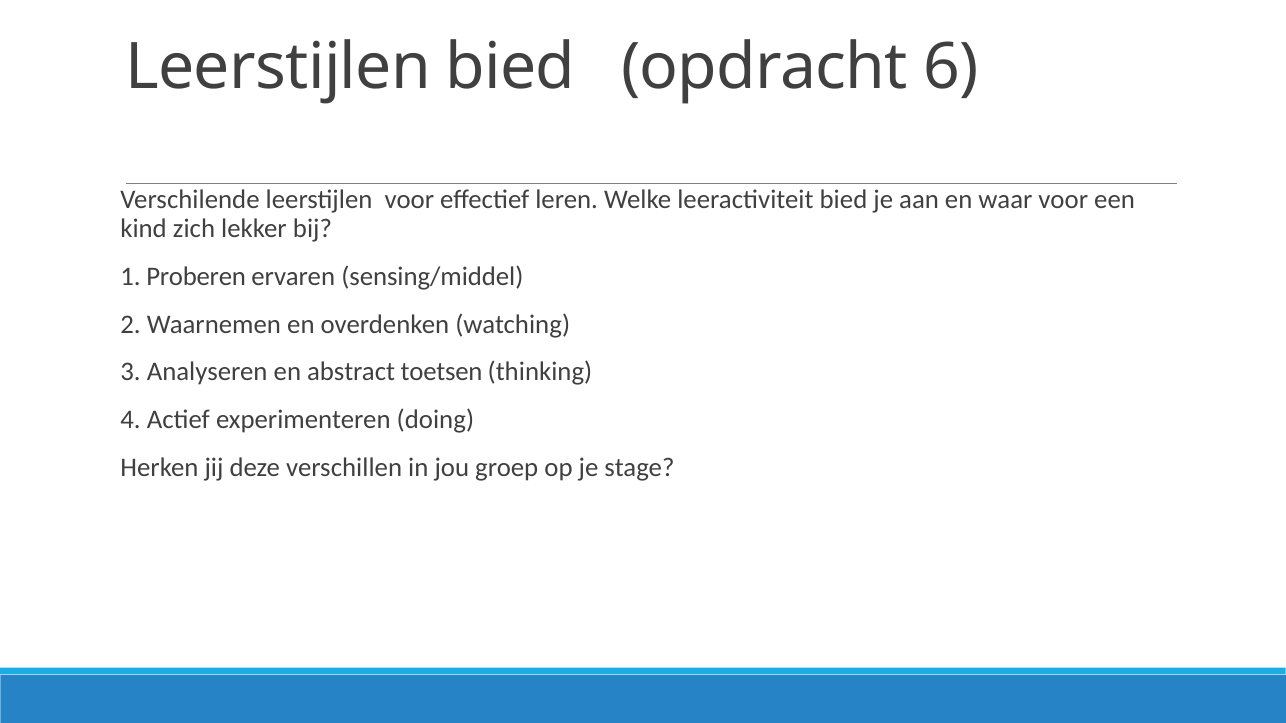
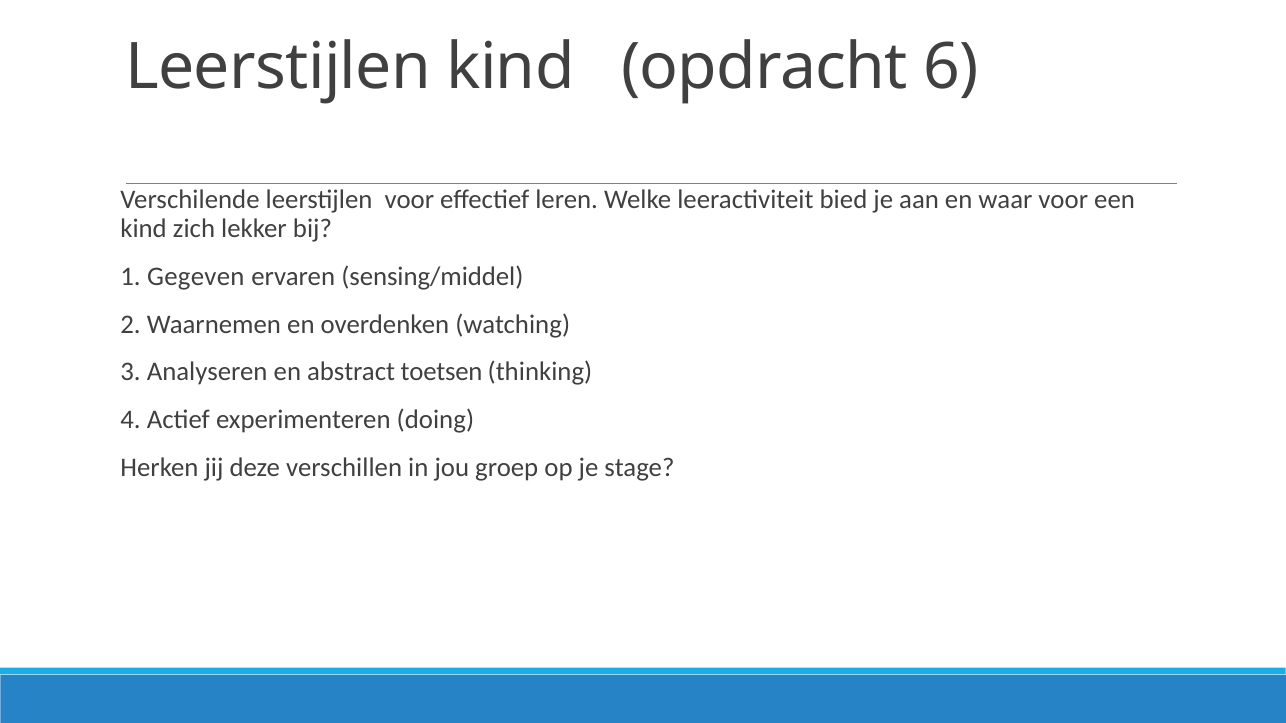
Leerstijlen bied: bied -> kind
Proberen: Proberen -> Gegeven
